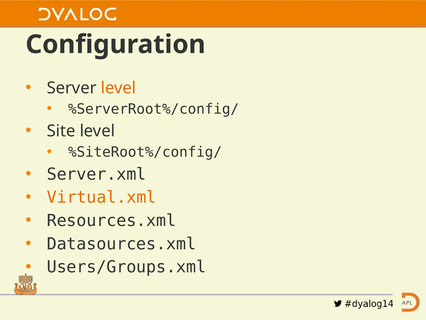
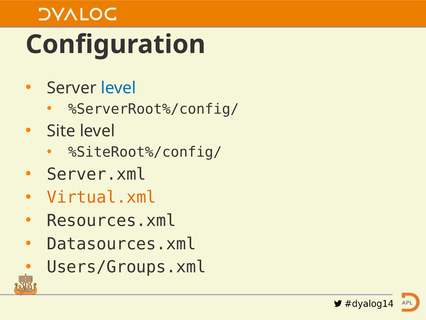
level at (119, 88) colour: orange -> blue
